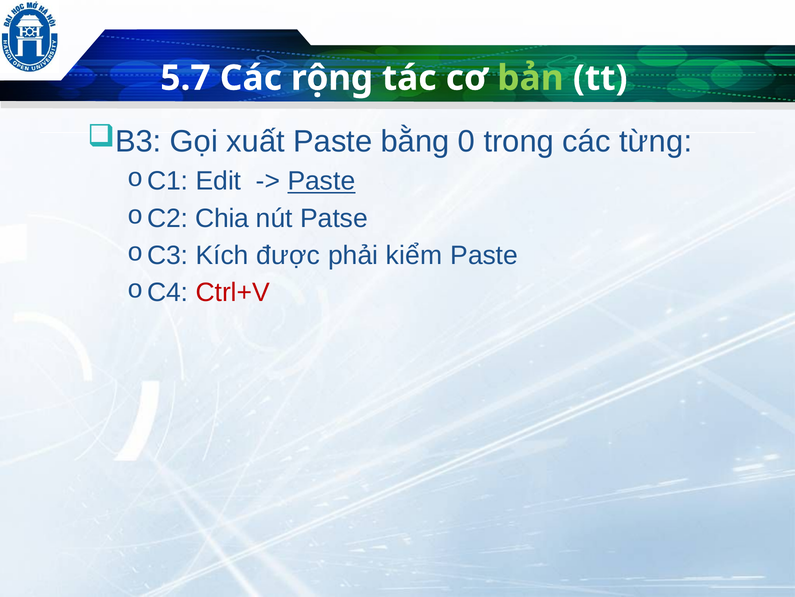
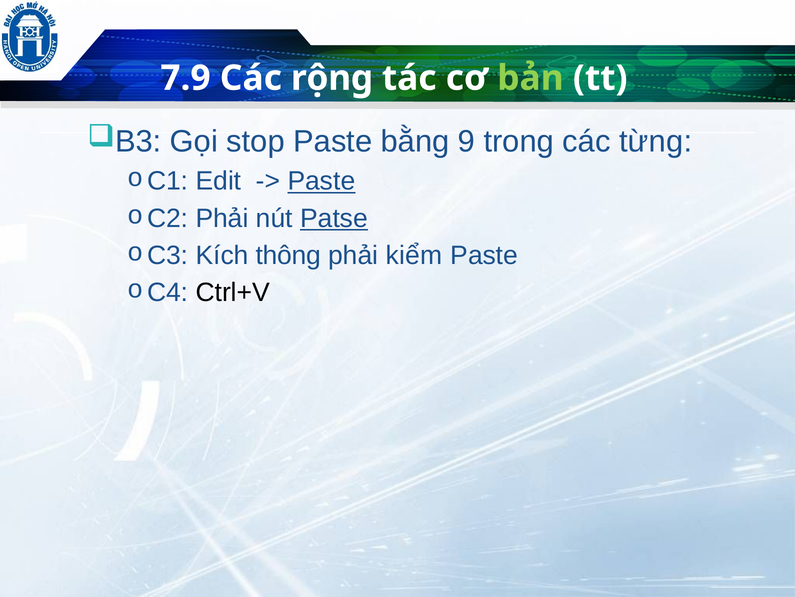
5.7: 5.7 -> 7.9
xuất: xuất -> stop
0: 0 -> 9
Chia at (222, 218): Chia -> Phải
Patse underline: none -> present
được: được -> thông
Ctrl+V colour: red -> black
